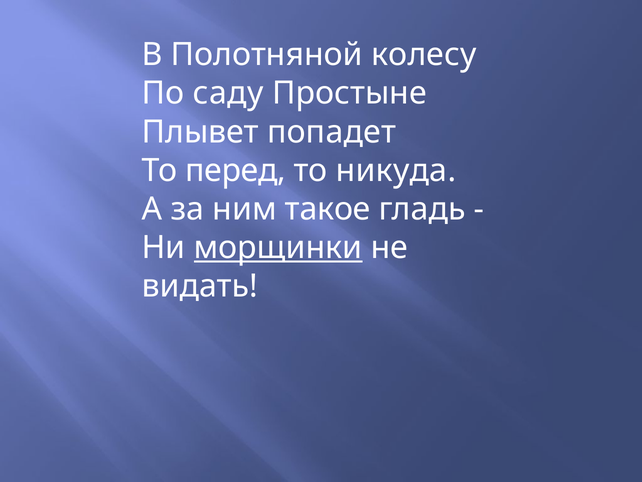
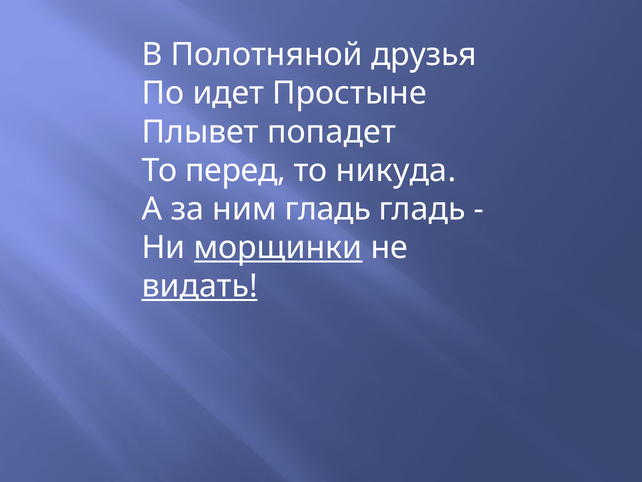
колесу: колесу -> друзья
саду: саду -> идет
ним такое: такое -> гладь
видать underline: none -> present
